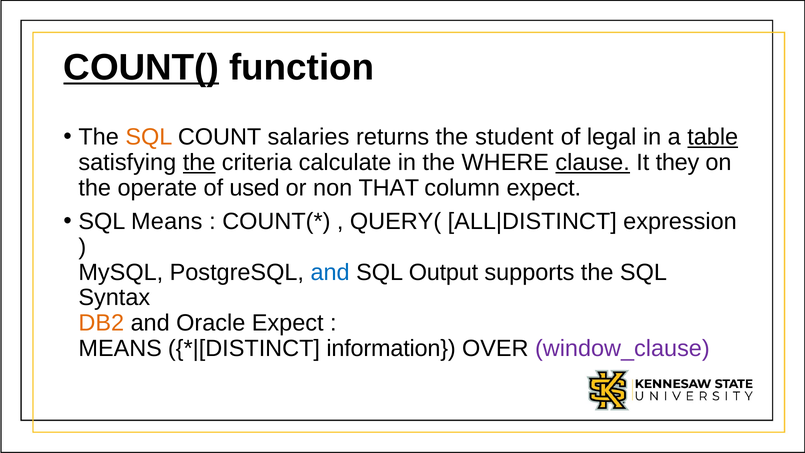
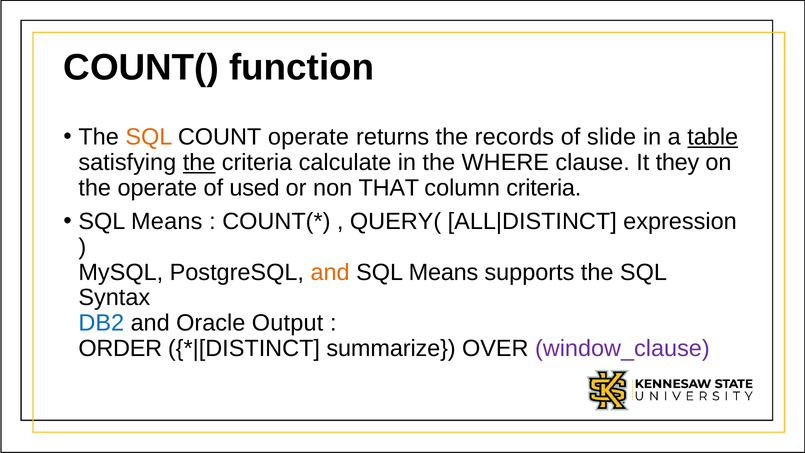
COUNT( underline: present -> none
COUNT salaries: salaries -> operate
student: student -> records
legal: legal -> slide
clause underline: present -> none
column expect: expect -> criteria
and at (330, 272) colour: blue -> orange
Output at (443, 272): Output -> Means
DB2 colour: orange -> blue
Oracle Expect: Expect -> Output
MEANS at (120, 348): MEANS -> ORDER
information: information -> summarize
